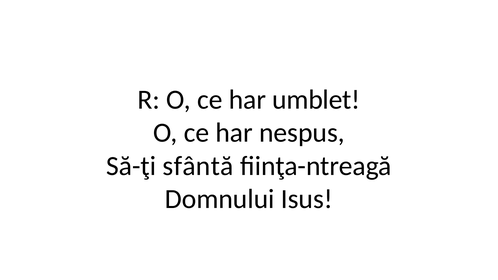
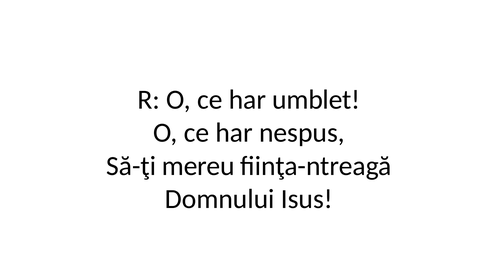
sfântă: sfântă -> mereu
